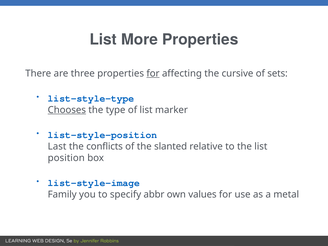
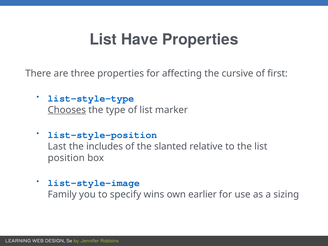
More: More -> Have
for at (153, 73) underline: present -> none
sets: sets -> first
conflicts: conflicts -> includes
abbr: abbr -> wins
values: values -> earlier
metal: metal -> sizing
